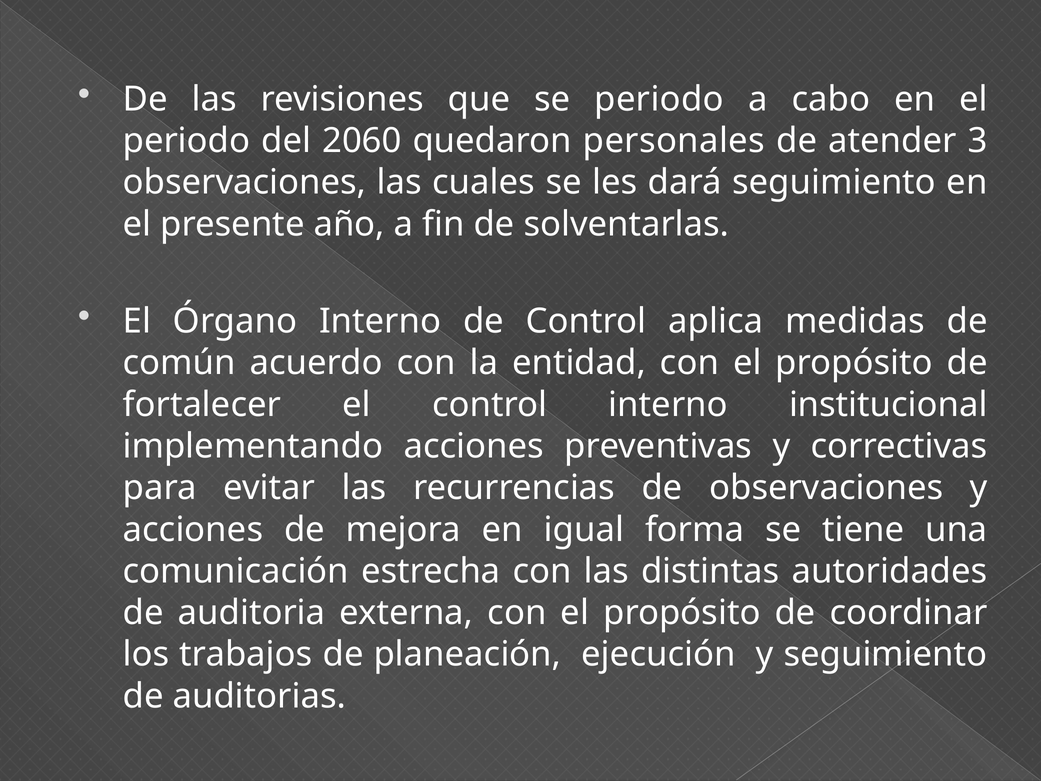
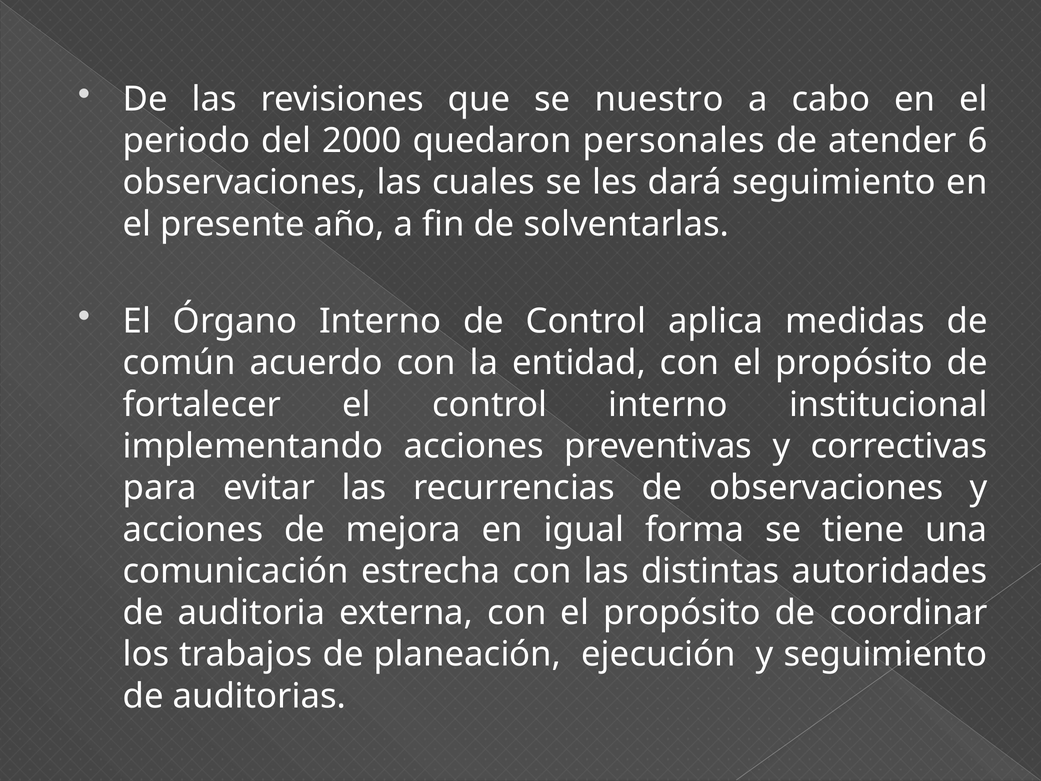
se periodo: periodo -> nuestro
2060: 2060 -> 2000
3: 3 -> 6
